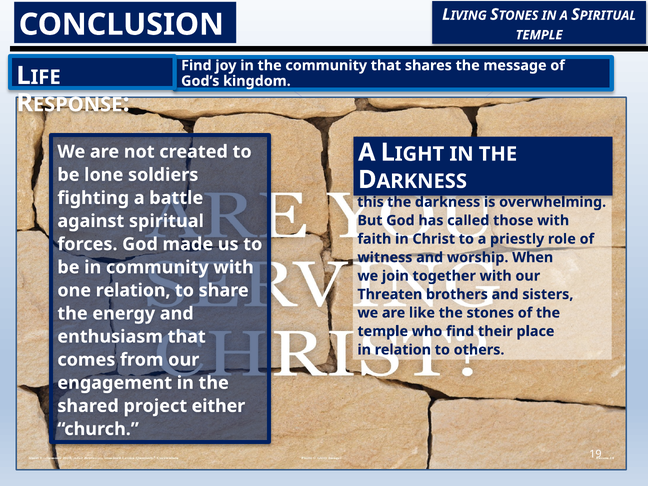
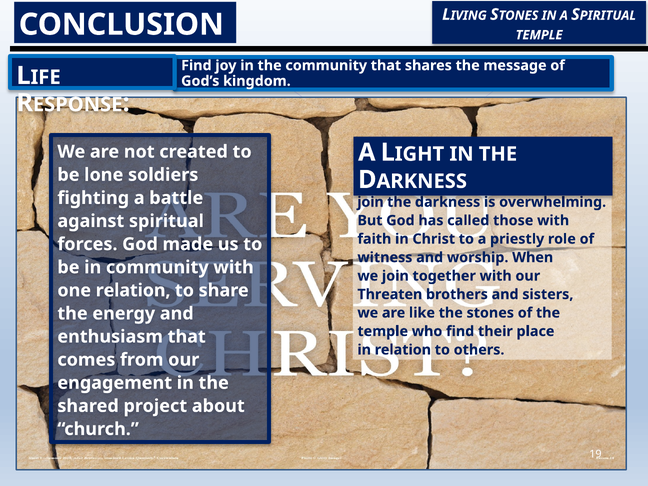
this at (370, 202): this -> join
either: either -> about
